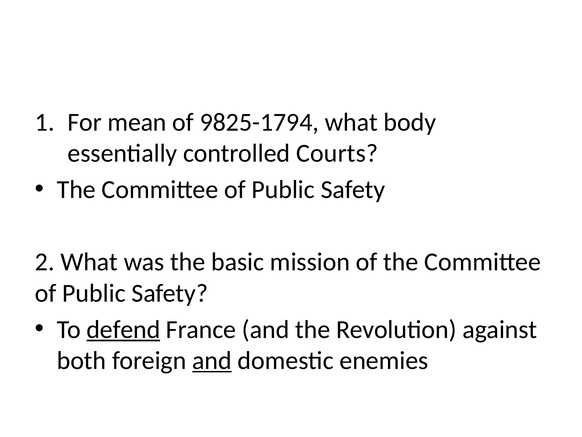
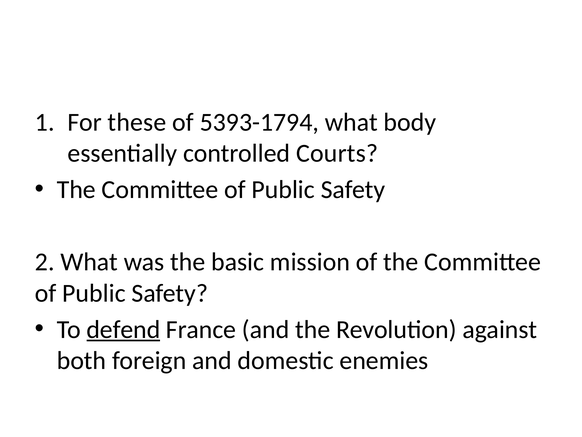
mean: mean -> these
9825-1794: 9825-1794 -> 5393-1794
and at (212, 360) underline: present -> none
